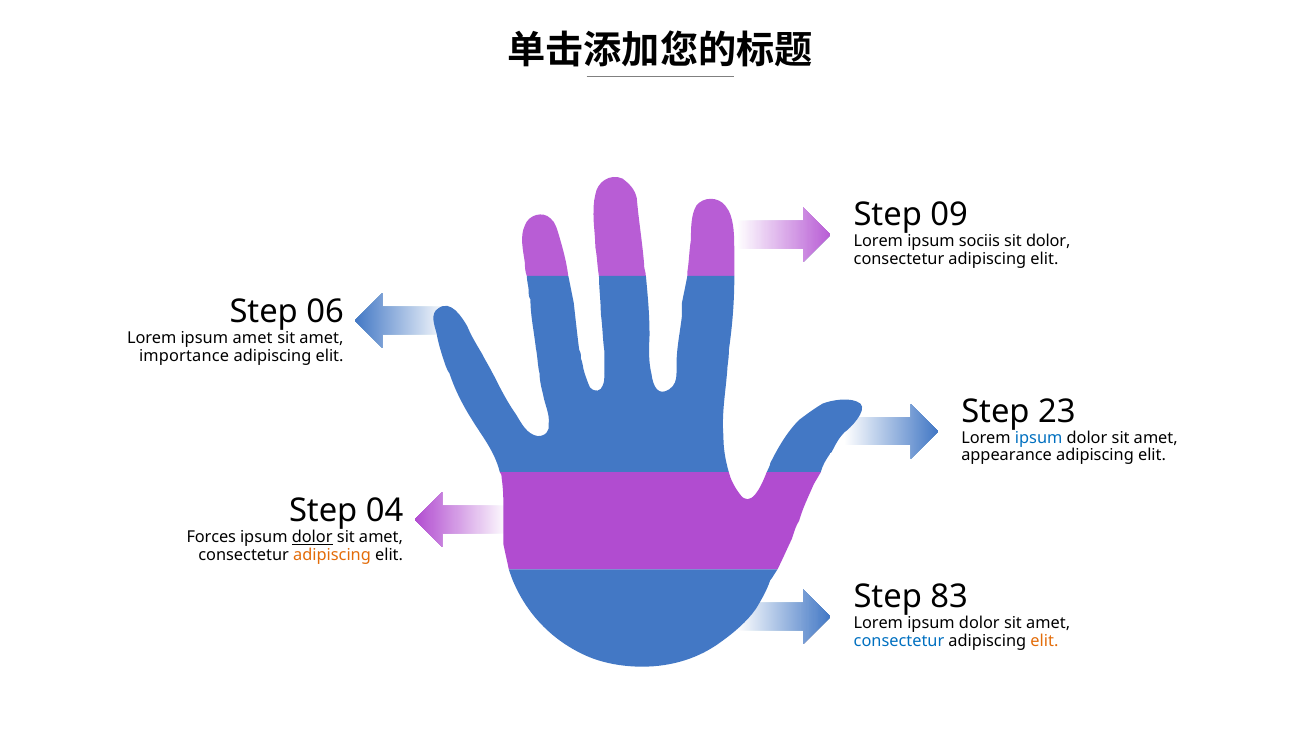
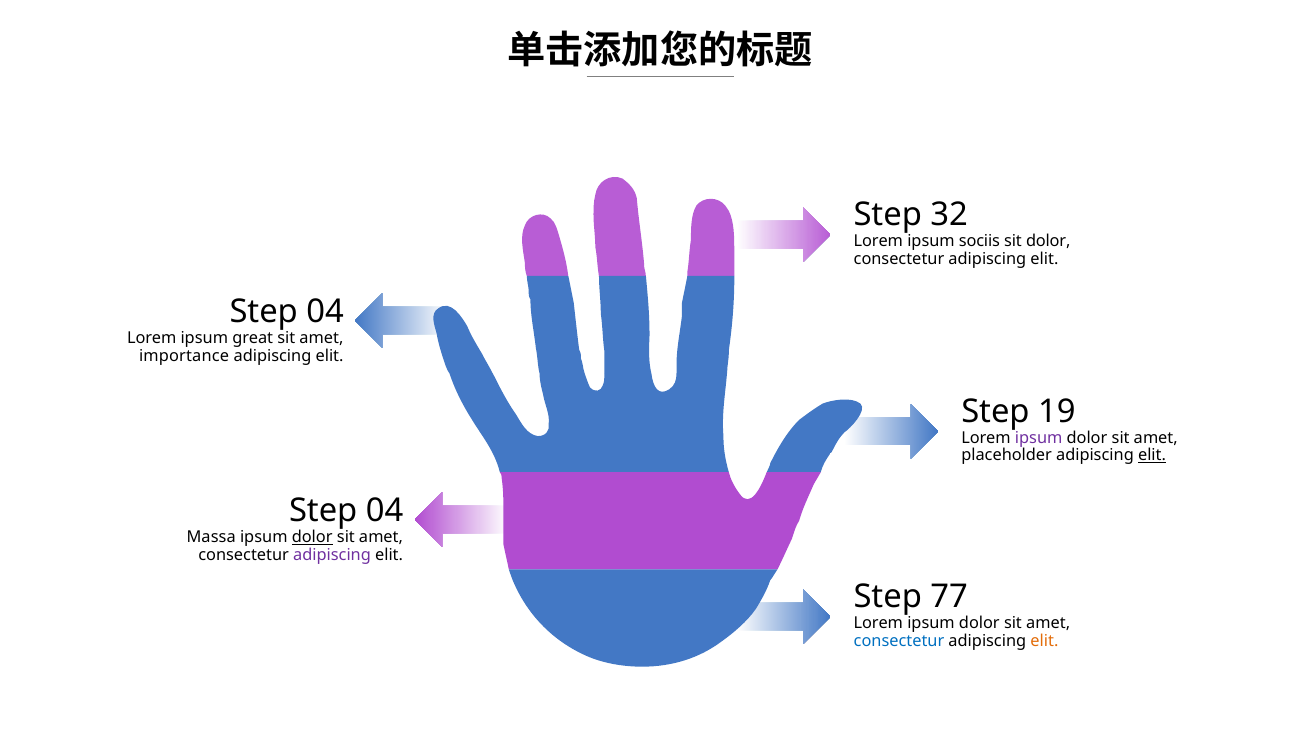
09: 09 -> 32
06 at (325, 312): 06 -> 04
ipsum amet: amet -> great
23: 23 -> 19
ipsum at (1039, 438) colour: blue -> purple
appearance: appearance -> placeholder
elit at (1152, 455) underline: none -> present
Forces: Forces -> Massa
adipiscing at (332, 554) colour: orange -> purple
83: 83 -> 77
